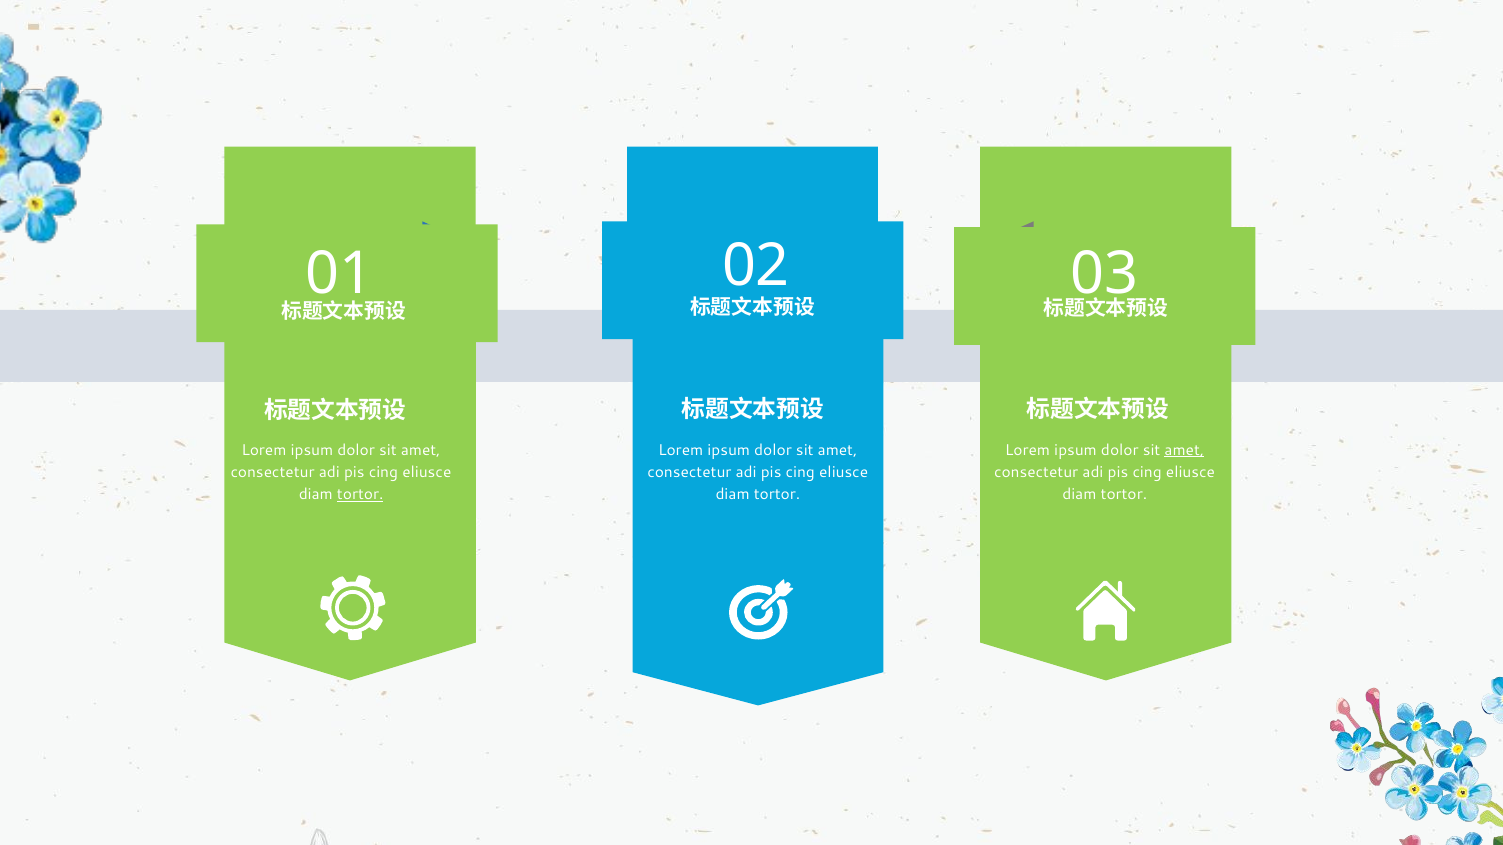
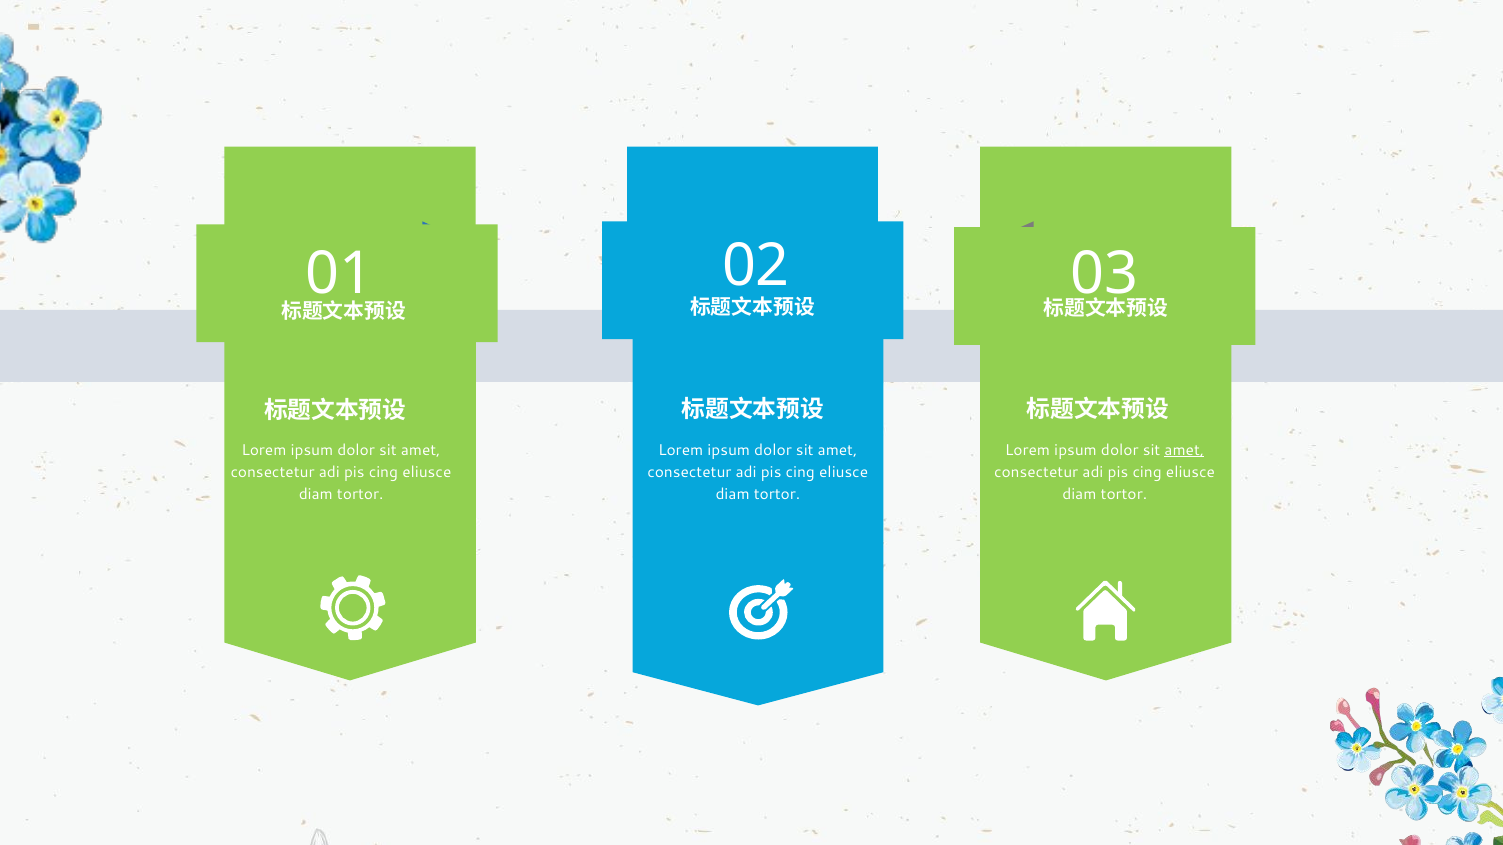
tortor at (360, 495) underline: present -> none
